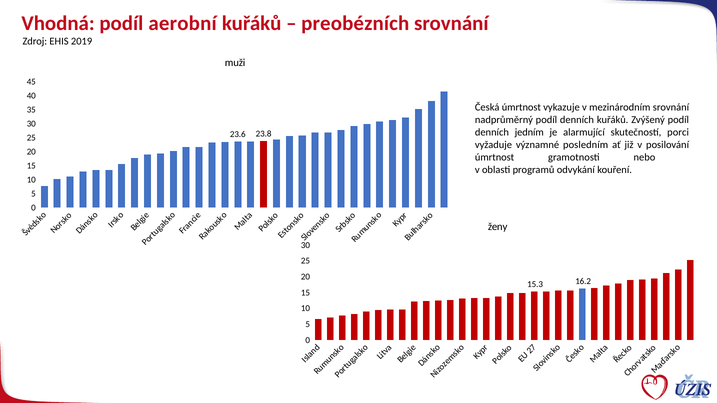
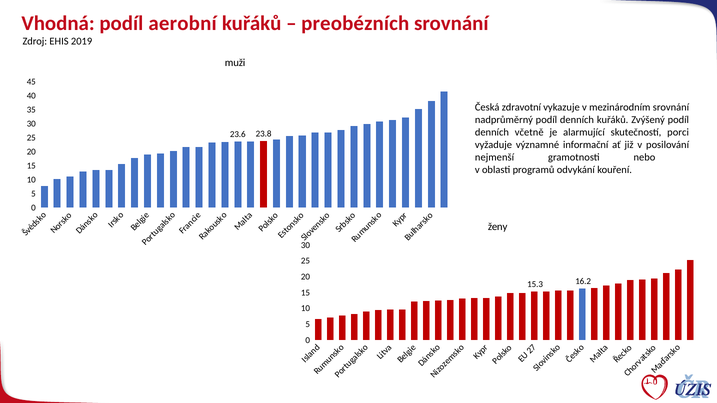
Česká úmrtnost: úmrtnost -> zdravotní
jedním: jedním -> včetně
posledním: posledním -> informační
úmrtnost at (495, 157): úmrtnost -> nejmenší
